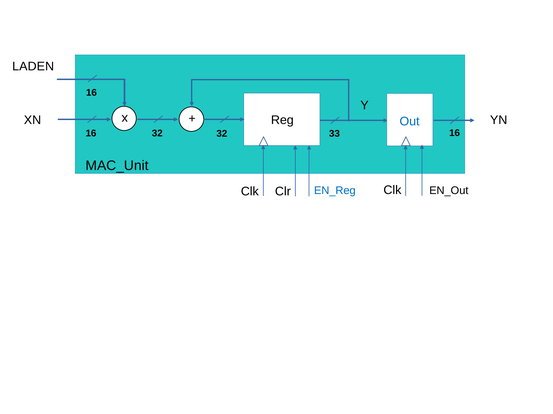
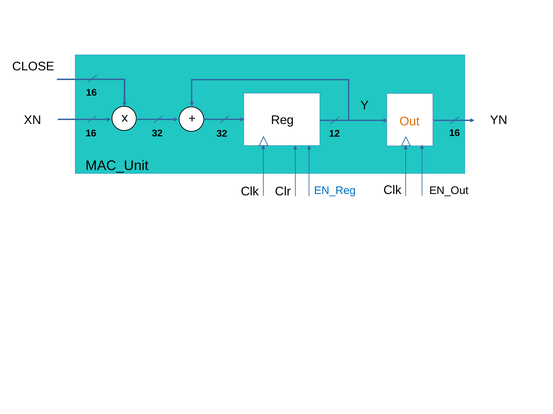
LADEN: LADEN -> CLOSE
Out colour: blue -> orange
33: 33 -> 12
